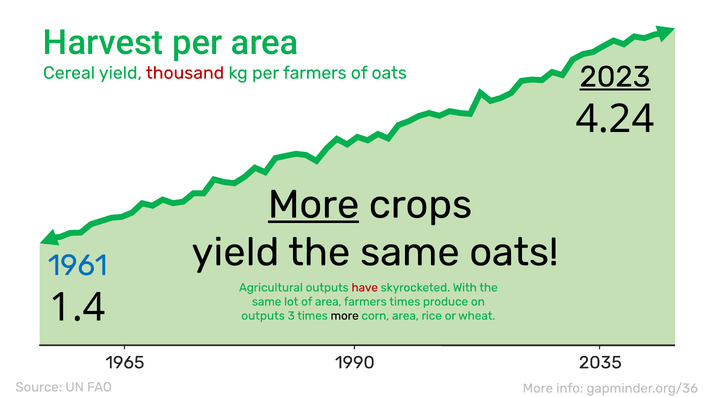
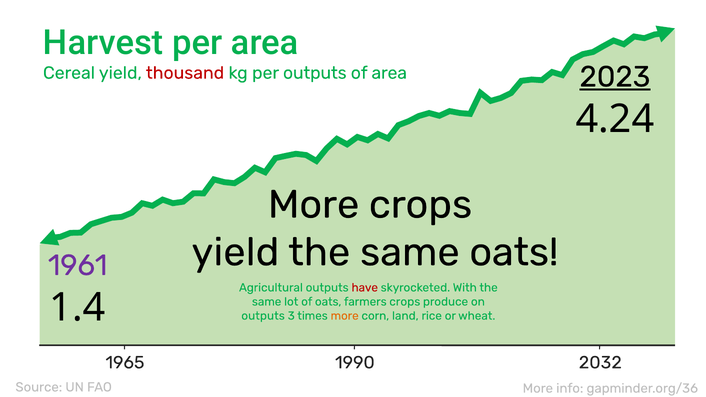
per farmers: farmers -> outputs
of oats: oats -> area
More at (314, 205) underline: present -> none
1961 colour: blue -> purple
of area: area -> oats
farmers times: times -> crops
more at (345, 316) colour: black -> orange
corn area: area -> land
2035: 2035 -> 2032
